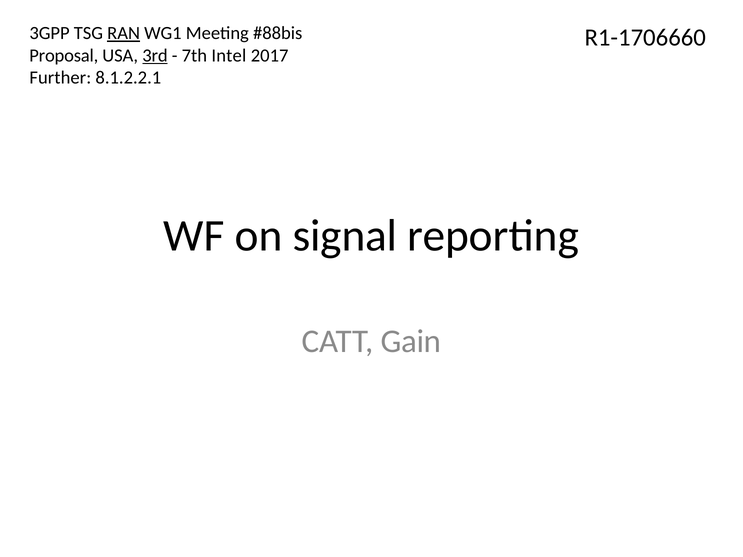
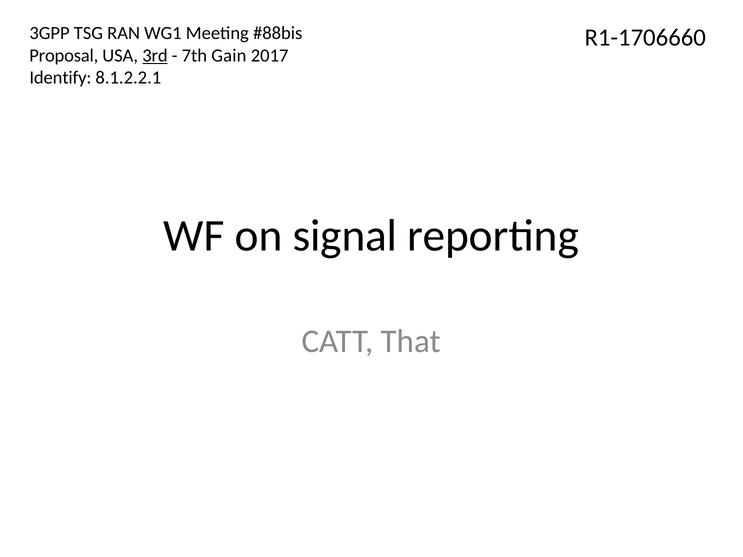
RAN underline: present -> none
Intel: Intel -> Gain
Further: Further -> Identify
Gain: Gain -> That
